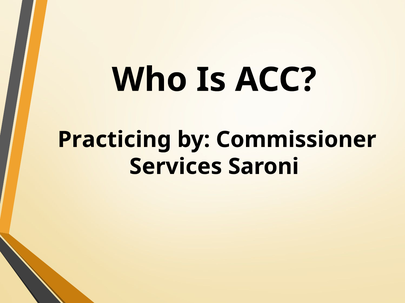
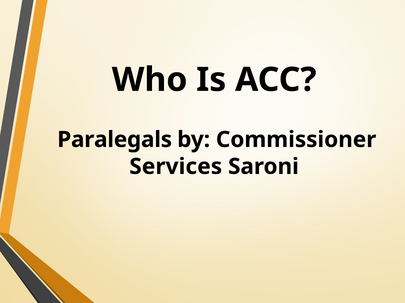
Practicing: Practicing -> Paralegals
